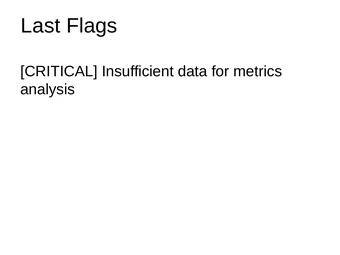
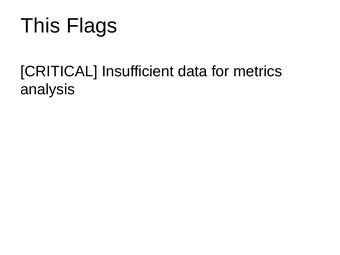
Last: Last -> This
